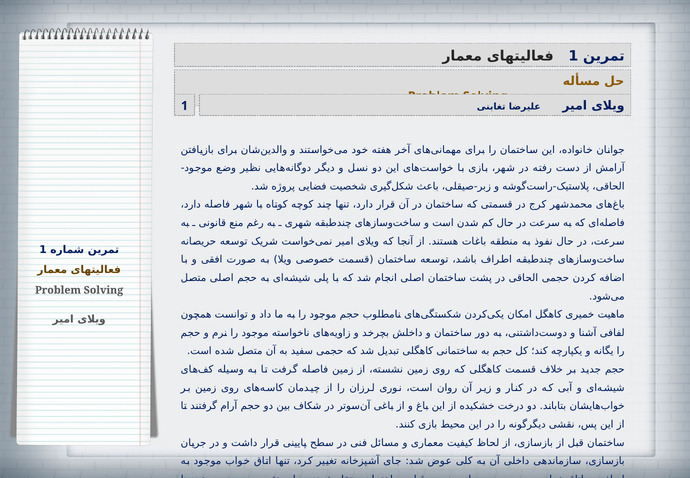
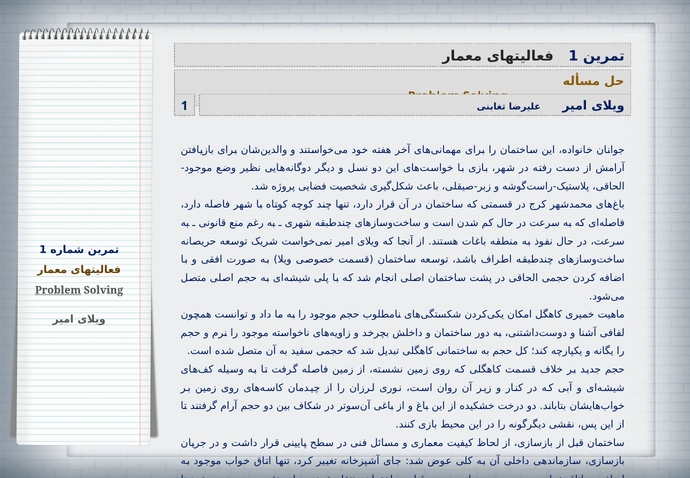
Problem at (58, 290) underline: none -> present
